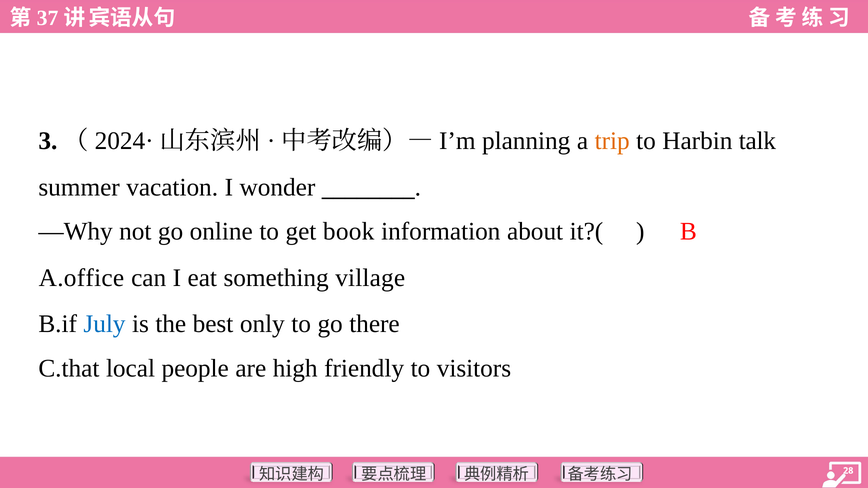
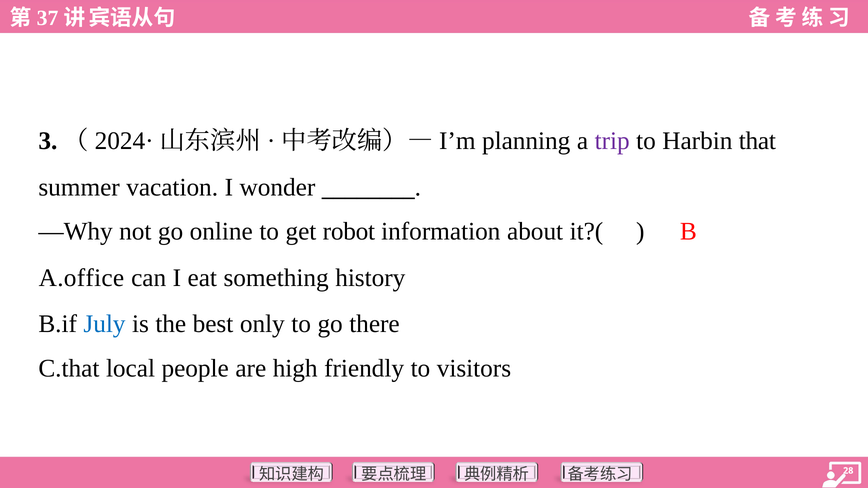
trip colour: orange -> purple
talk: talk -> that
book: book -> robot
village: village -> history
